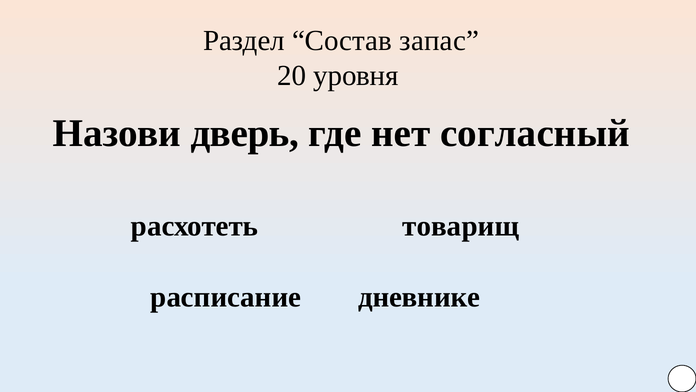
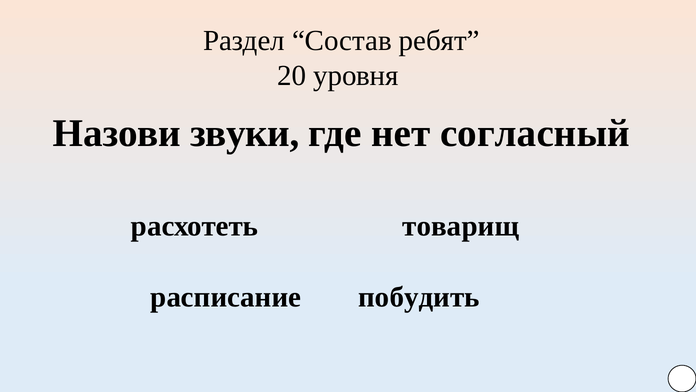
запас: запас -> ребят
дверь: дверь -> звуки
дневнике: дневнике -> побудить
